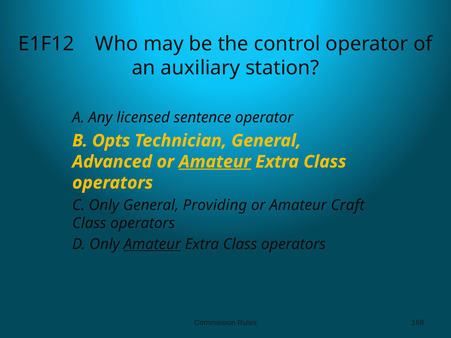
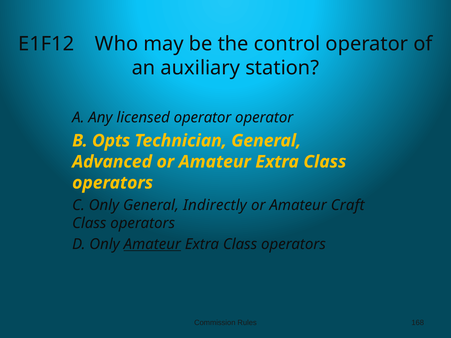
licensed sentence: sentence -> operator
Amateur at (215, 162) underline: present -> none
Providing: Providing -> Indirectly
